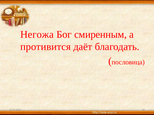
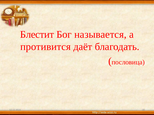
Негожа: Негожа -> Блестит
смиренным: смиренным -> называется
